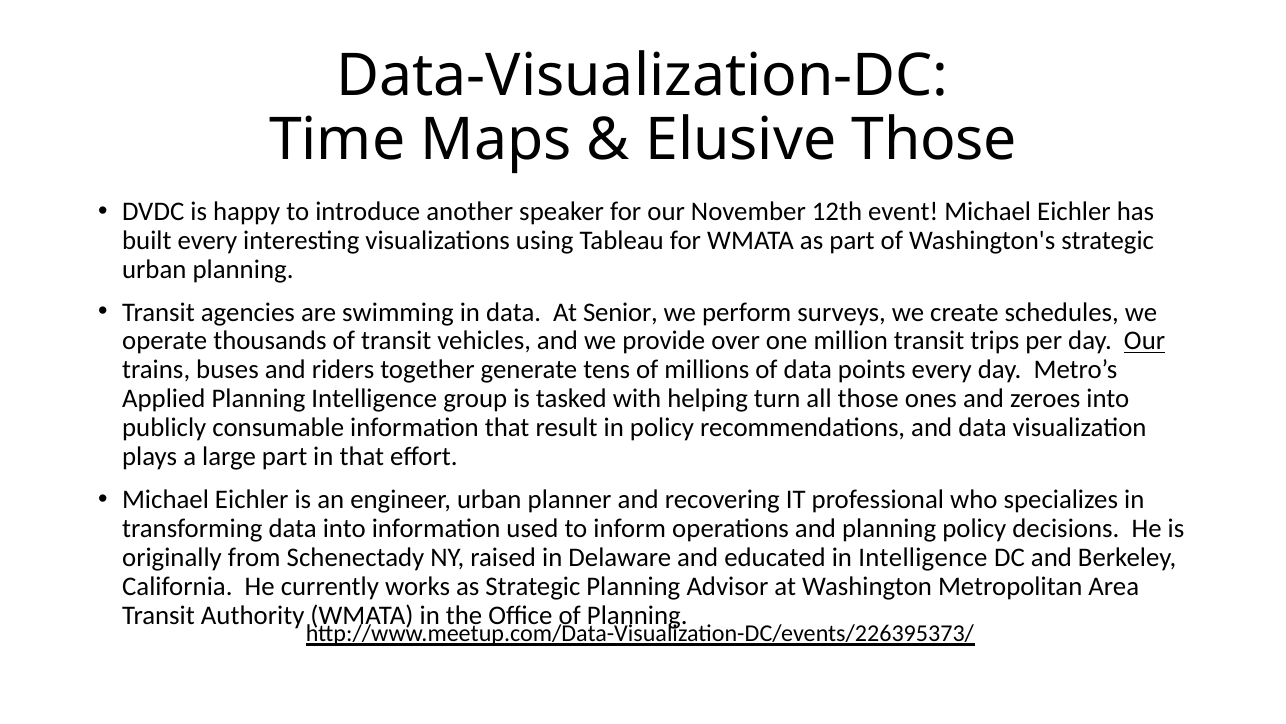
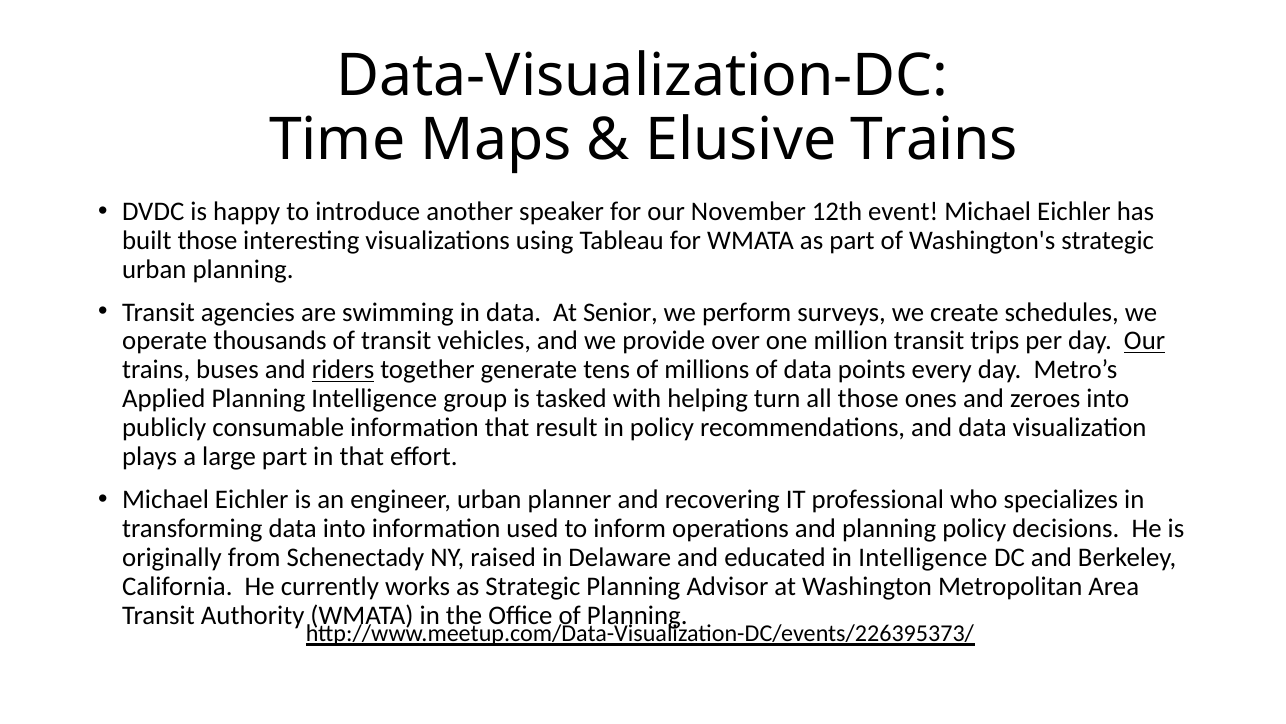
Elusive Those: Those -> Trains
built every: every -> those
riders underline: none -> present
